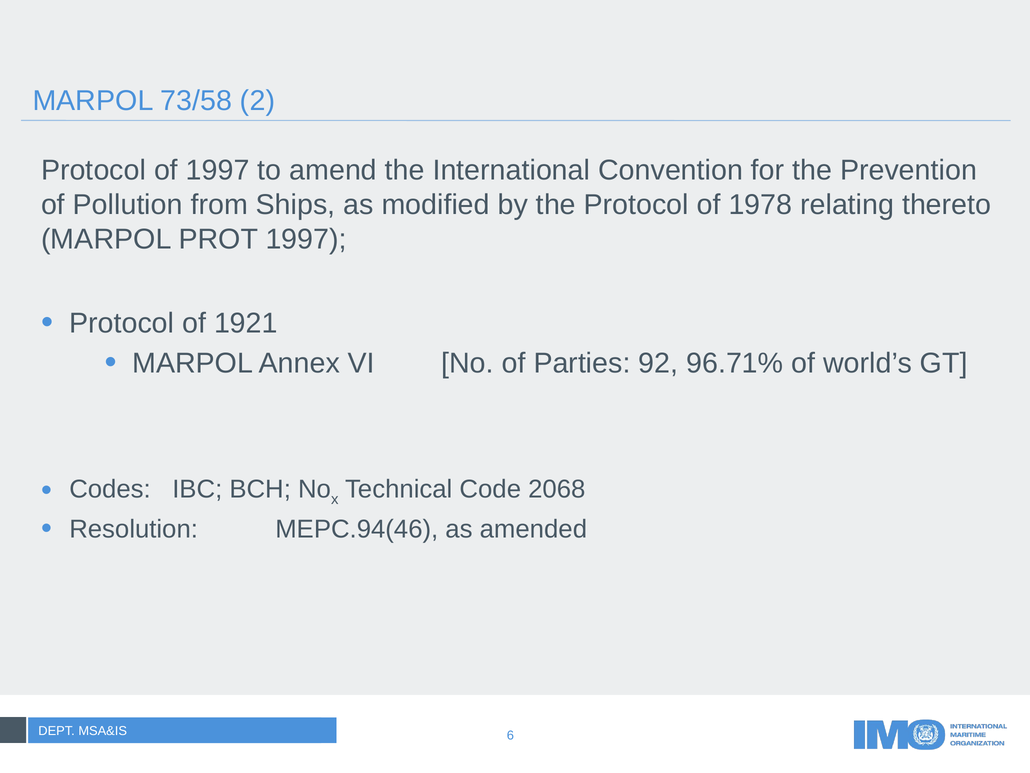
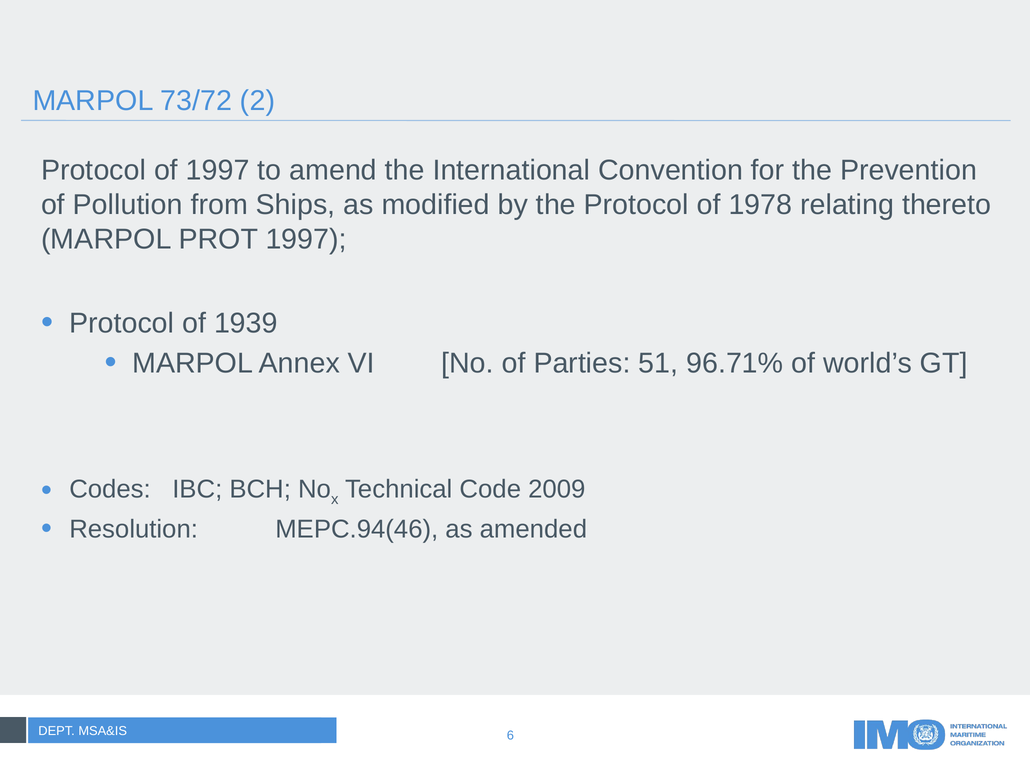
73/58: 73/58 -> 73/72
1921: 1921 -> 1939
92: 92 -> 51
2068: 2068 -> 2009
